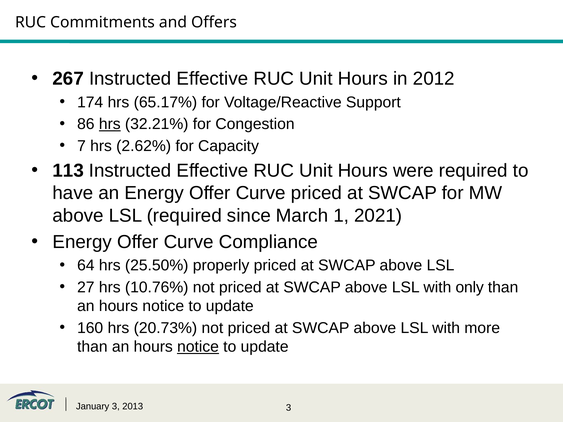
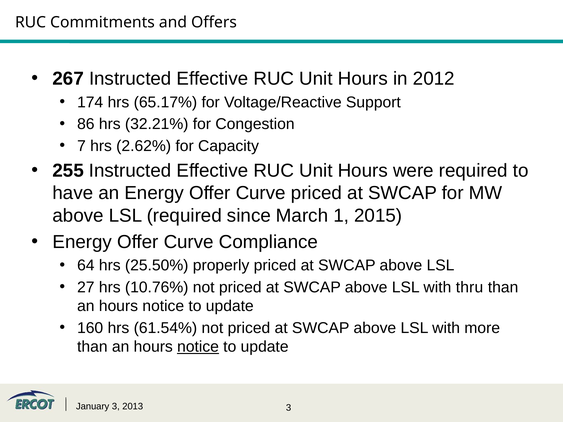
hrs at (110, 124) underline: present -> none
113: 113 -> 255
2021: 2021 -> 2015
only: only -> thru
20.73%: 20.73% -> 61.54%
